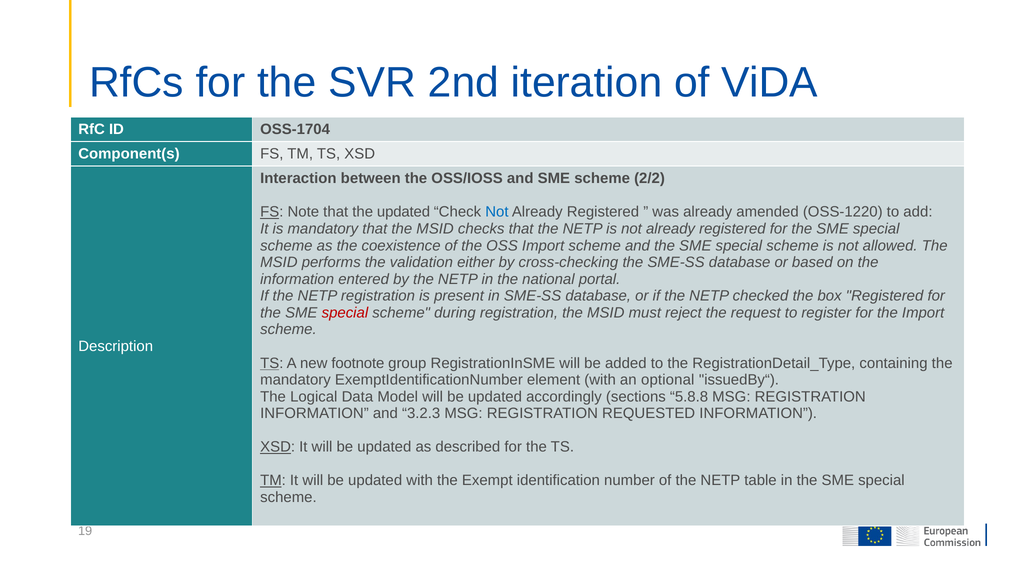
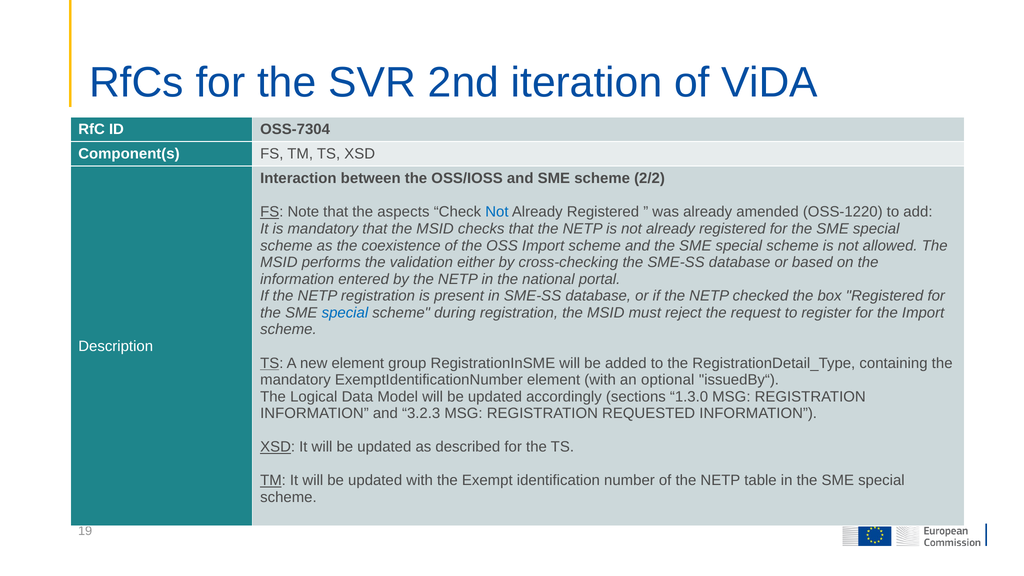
OSS-1704: OSS-1704 -> OSS-7304
the updated: updated -> aspects
special at (345, 313) colour: red -> blue
new footnote: footnote -> element
5.8.8: 5.8.8 -> 1.3.0
